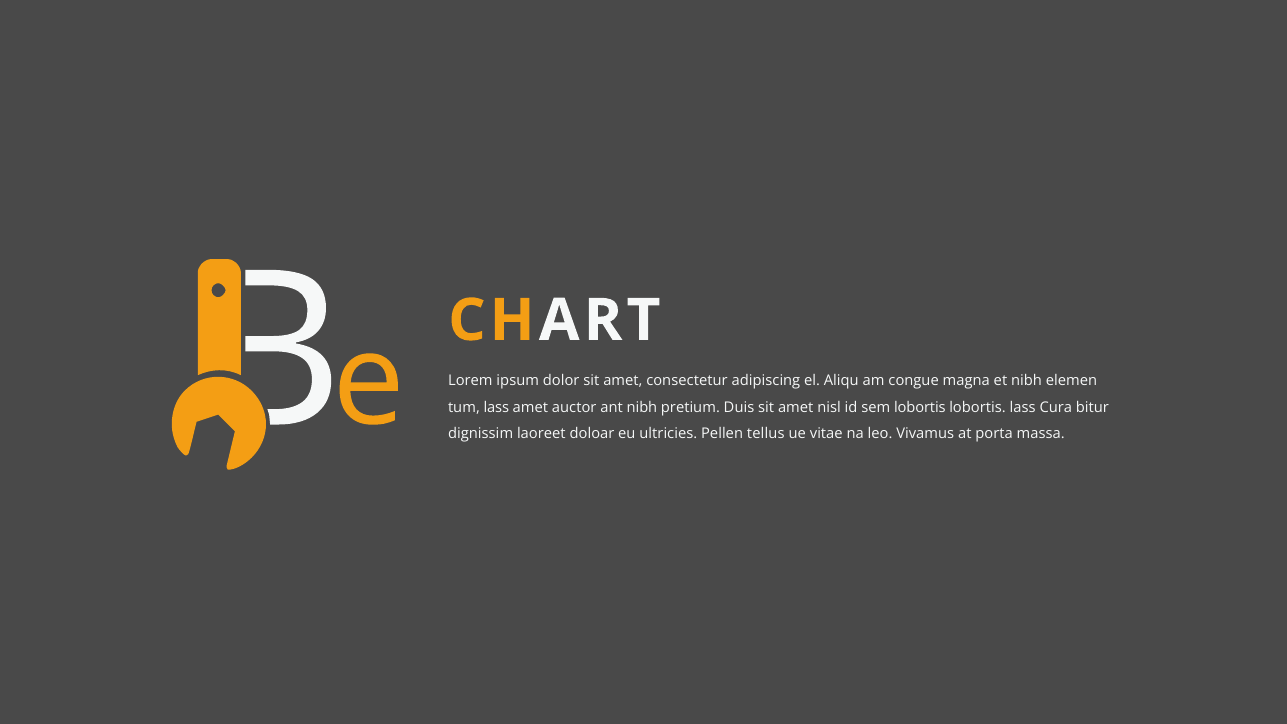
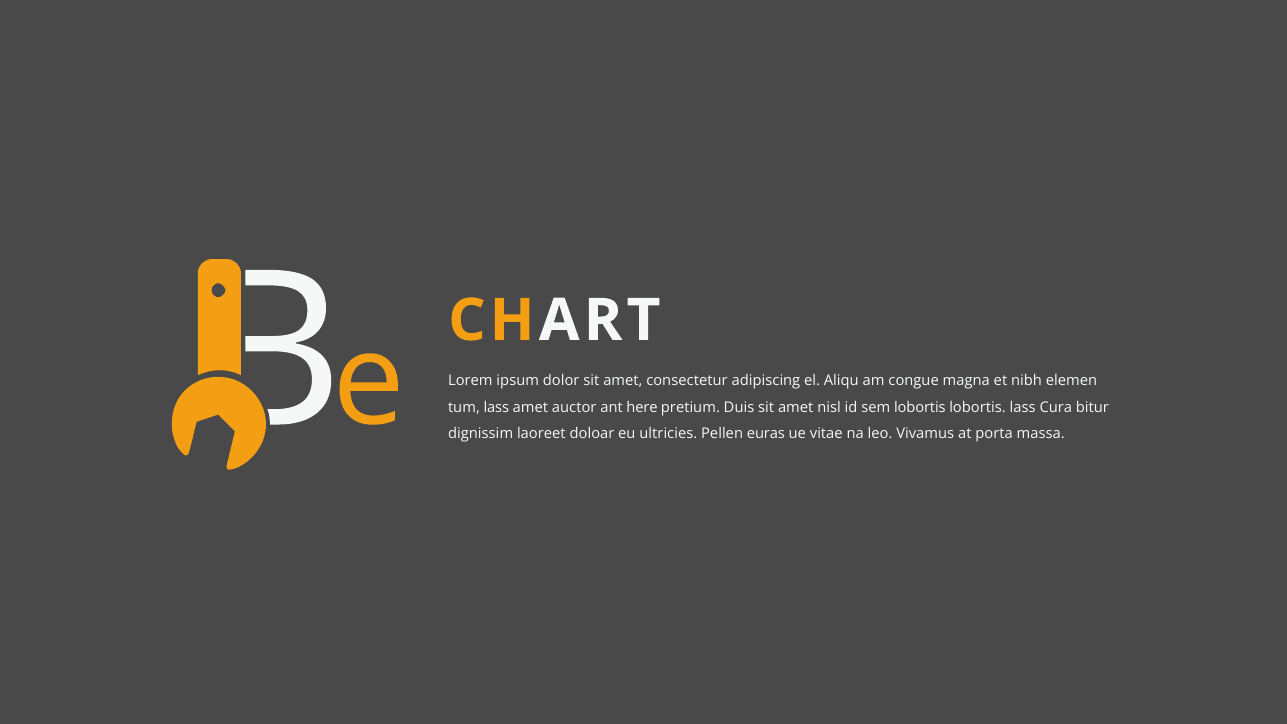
ant nibh: nibh -> here
tellus: tellus -> euras
